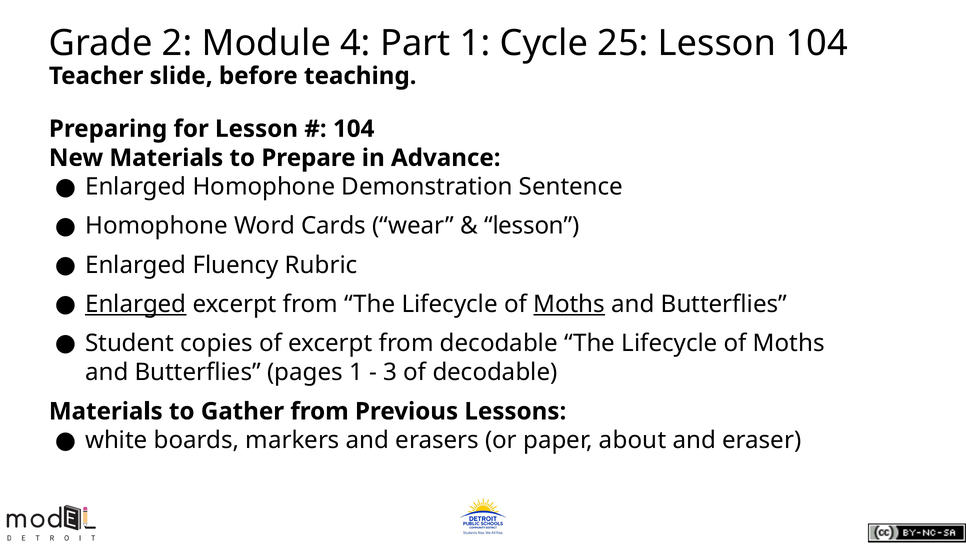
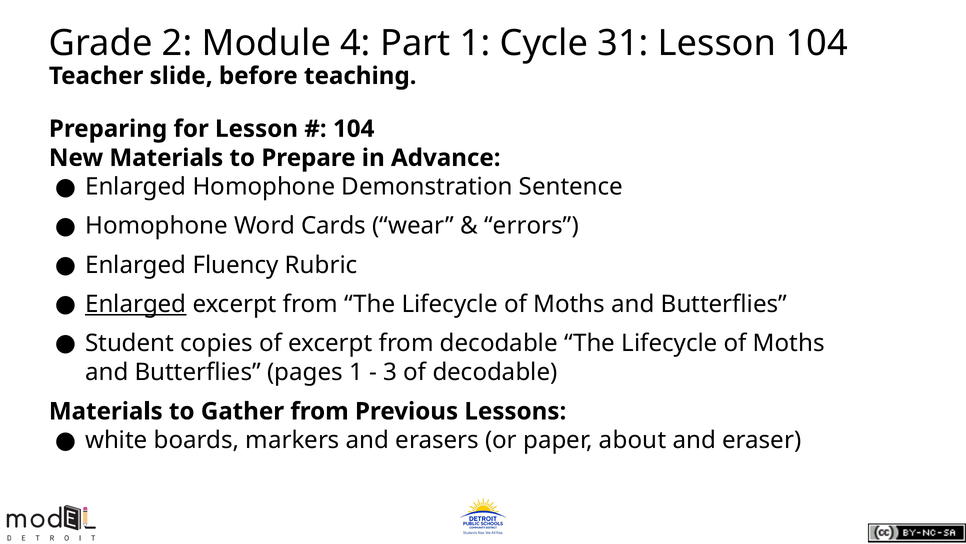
25: 25 -> 31
lesson at (532, 226): lesson -> errors
Moths at (569, 304) underline: present -> none
